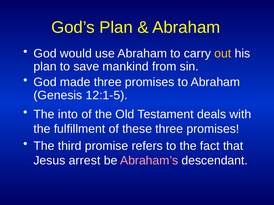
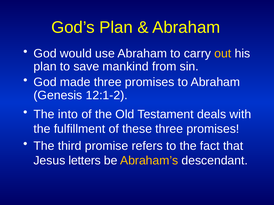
12:1-5: 12:1-5 -> 12:1-2
arrest: arrest -> letters
Abraham’s colour: pink -> yellow
